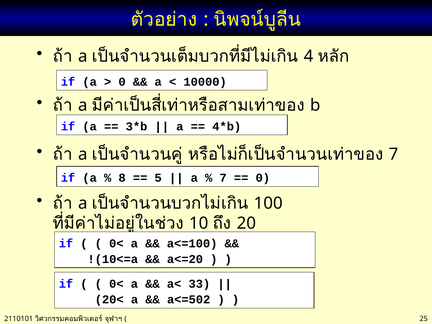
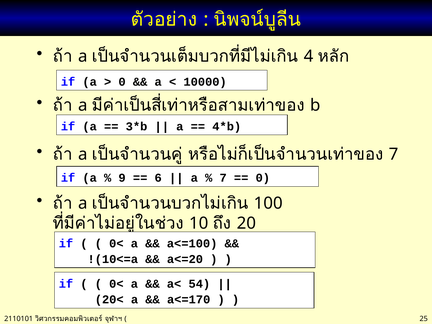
8: 8 -> 9
5: 5 -> 6
33: 33 -> 54
a<=502: a<=502 -> a<=170
